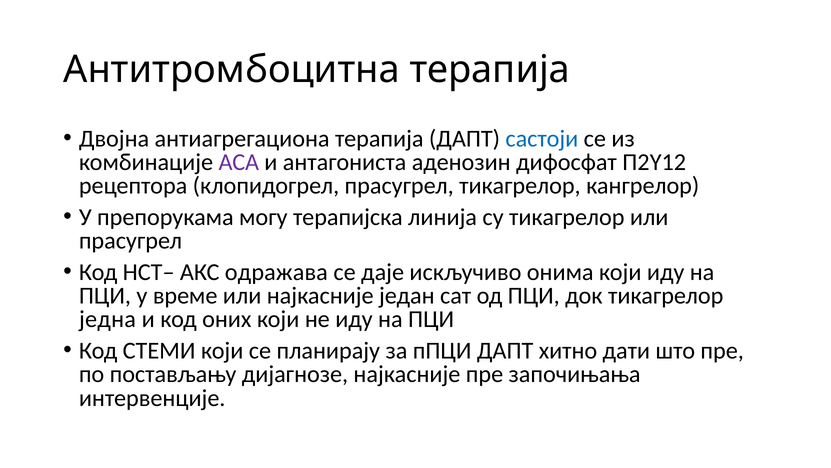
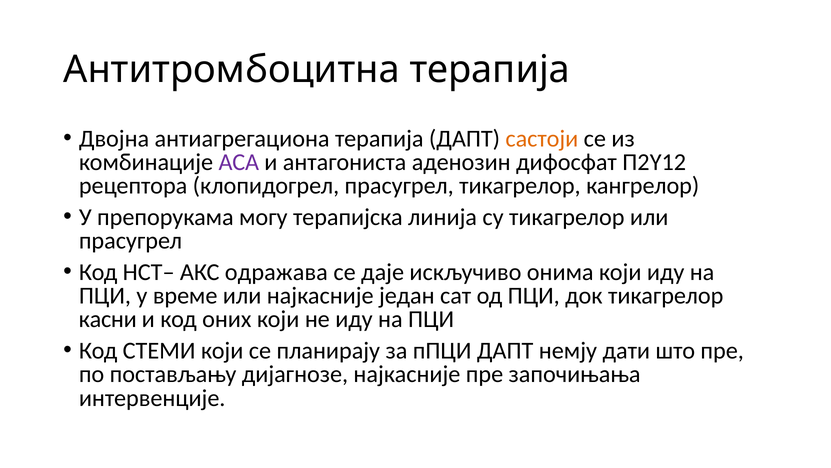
састоји colour: blue -> orange
једна: једна -> касни
хитно: хитно -> немју
